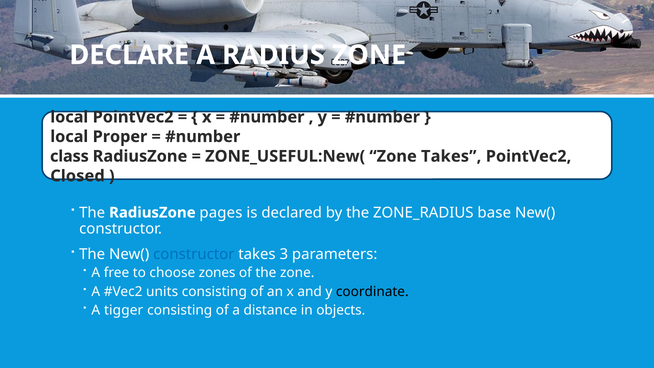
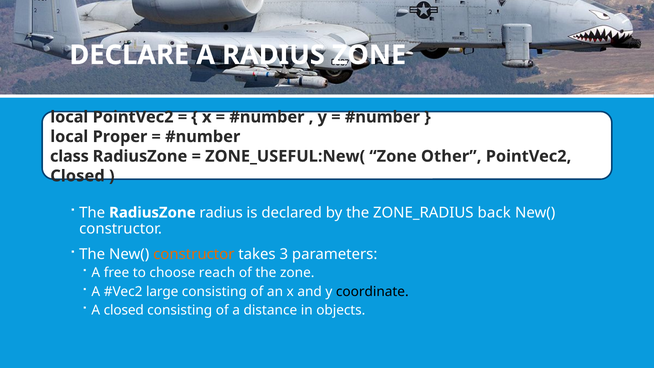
Zone Takes: Takes -> Other
RadiusZone pages: pages -> radius
base: base -> back
constructor at (194, 254) colour: blue -> orange
zones: zones -> reach
units: units -> large
A tigger: tigger -> closed
